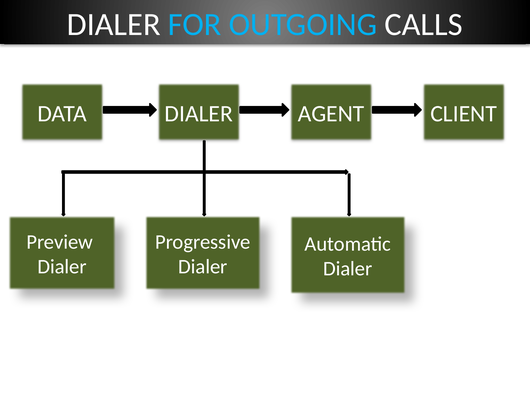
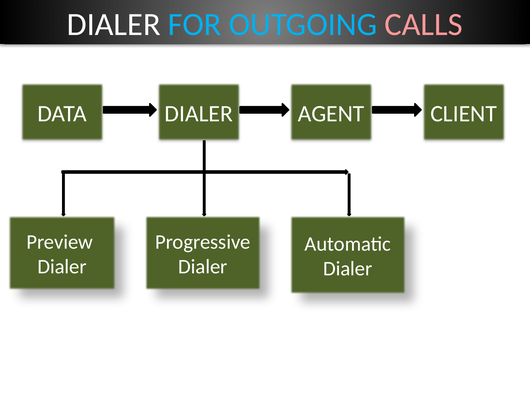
CALLS colour: white -> pink
